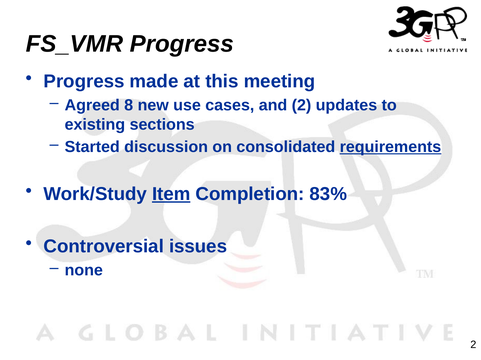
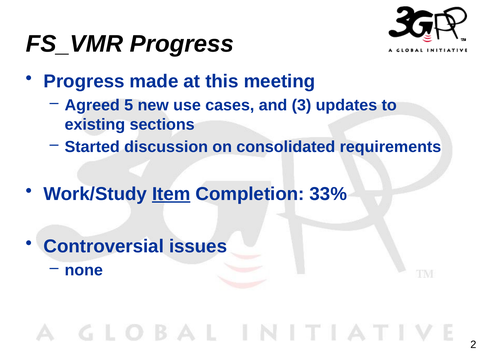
8: 8 -> 5
and 2: 2 -> 3
requirements underline: present -> none
83%: 83% -> 33%
